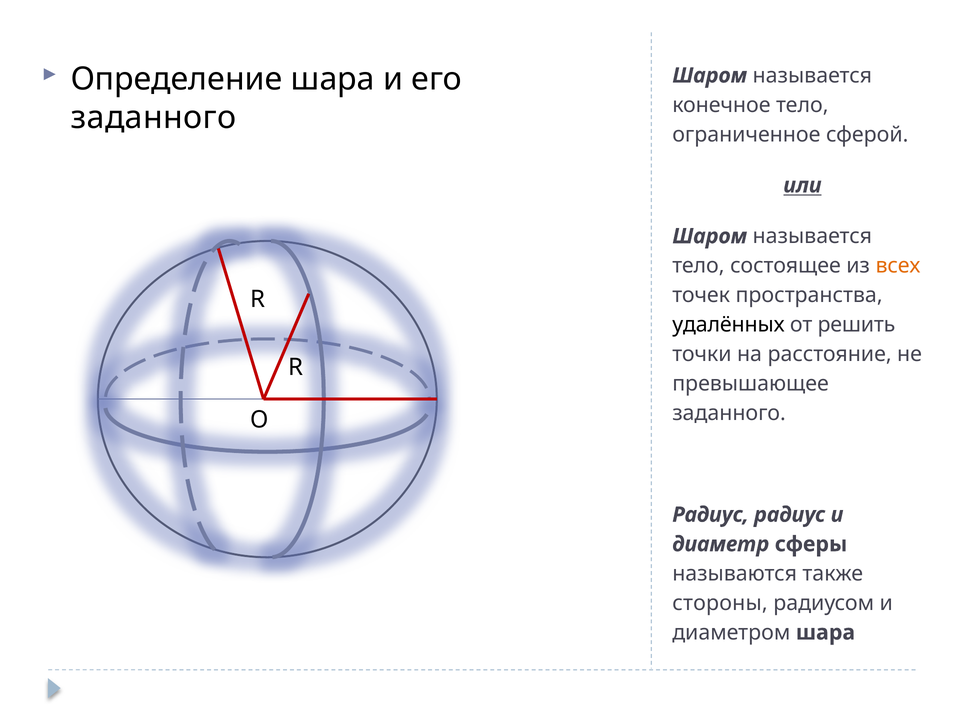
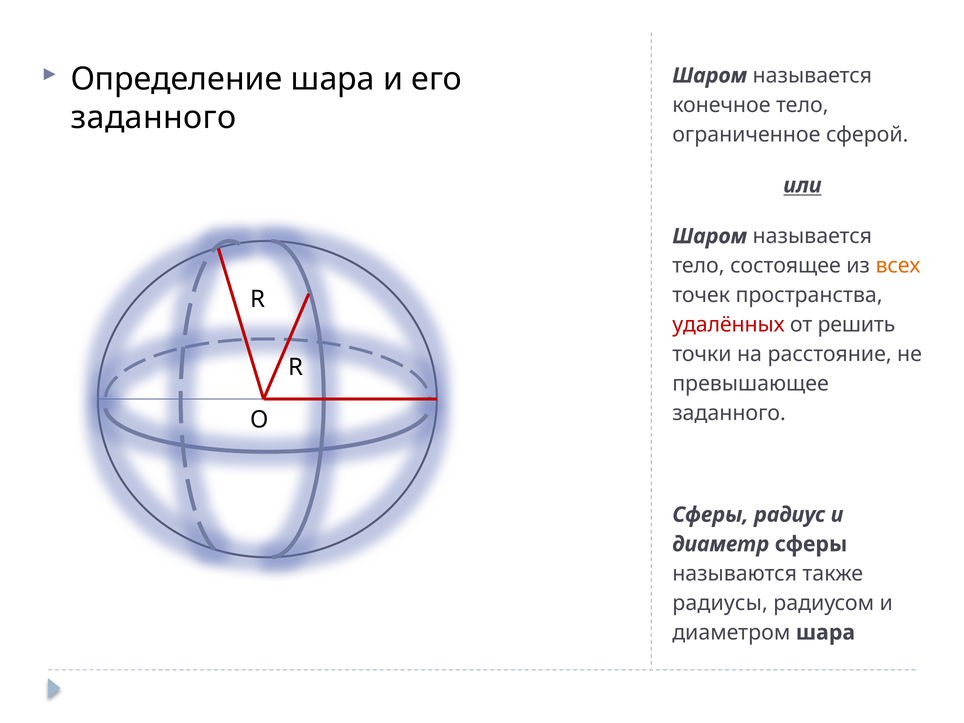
удалённых colour: black -> red
Радиус at (710, 515): Радиус -> Сферы
стороны: стороны -> радиусы
